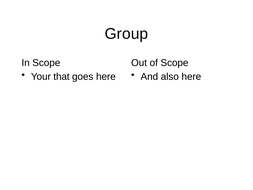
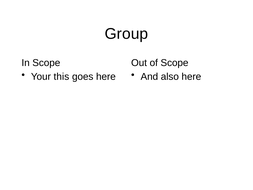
that: that -> this
